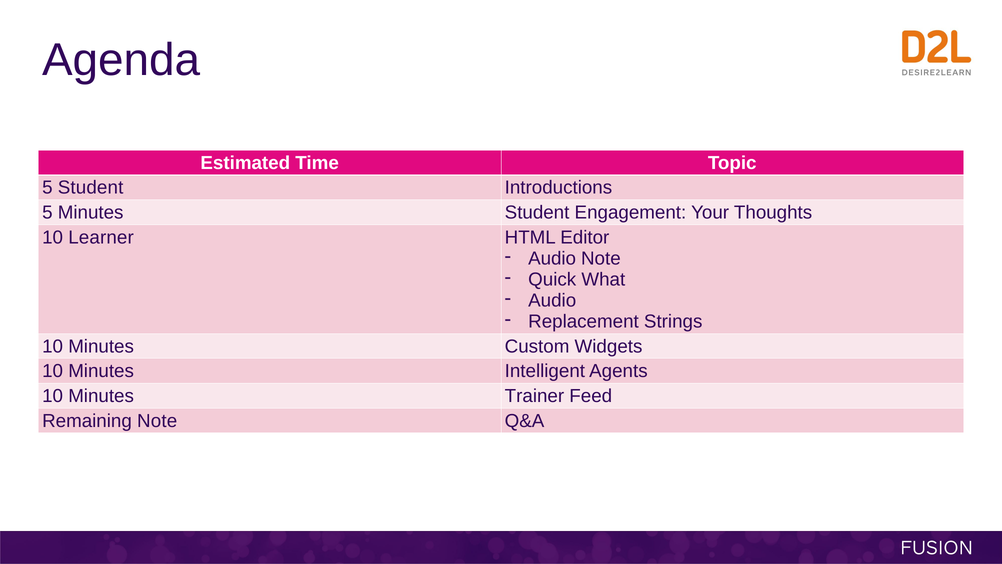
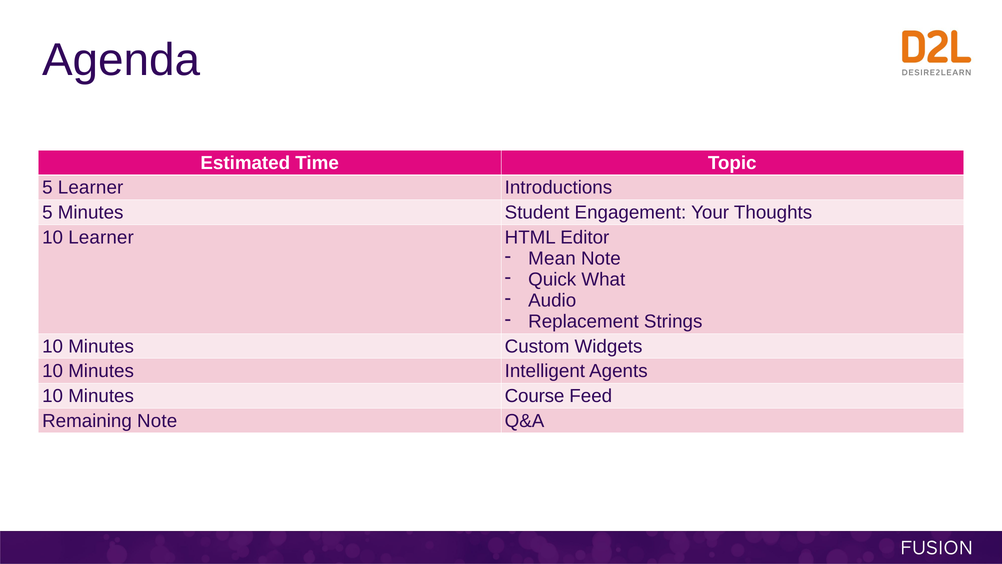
5 Student: Student -> Learner
Audio at (552, 258): Audio -> Mean
Trainer: Trainer -> Course
